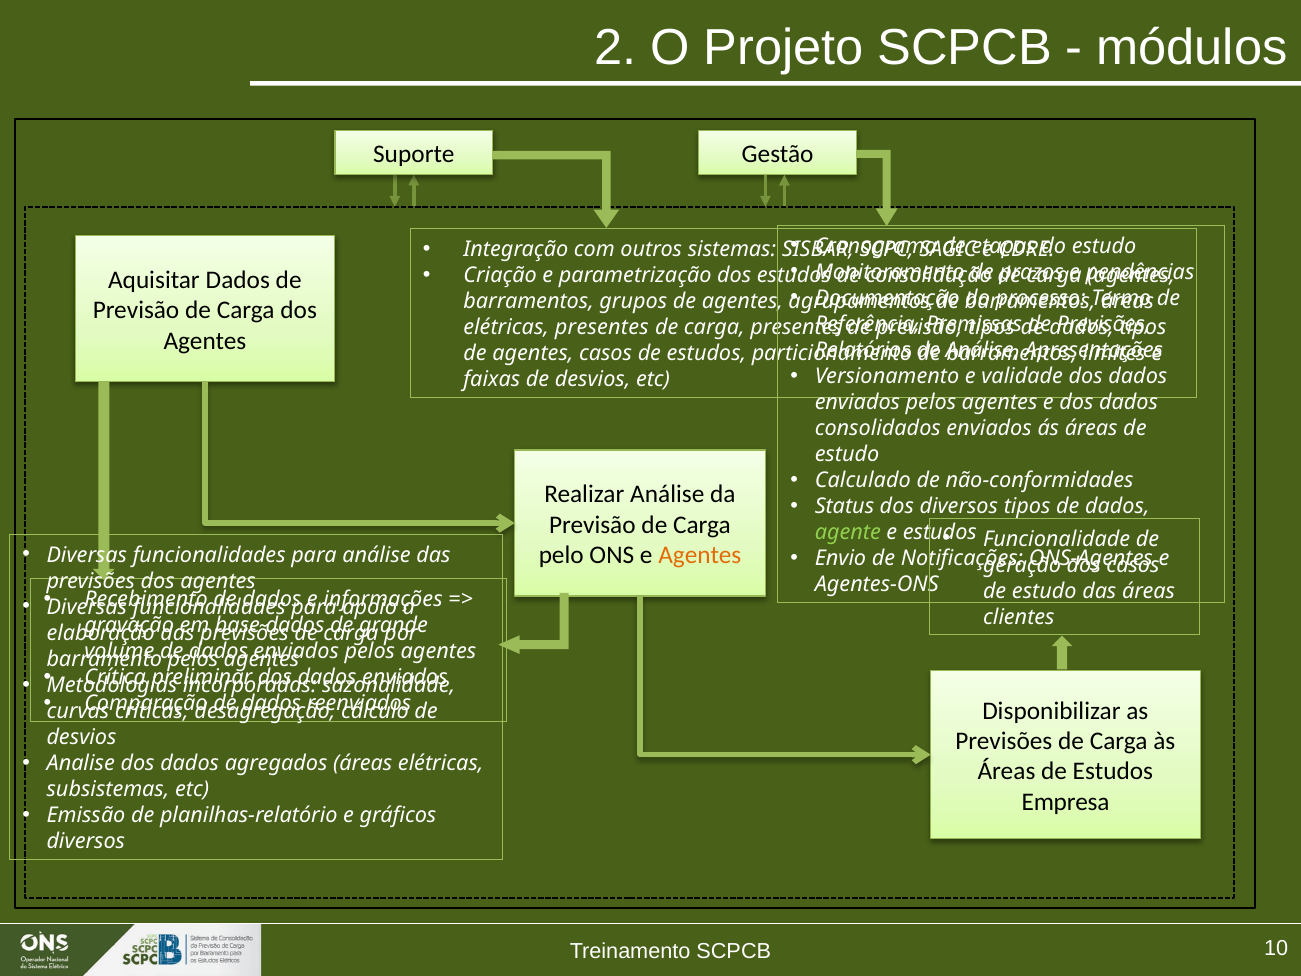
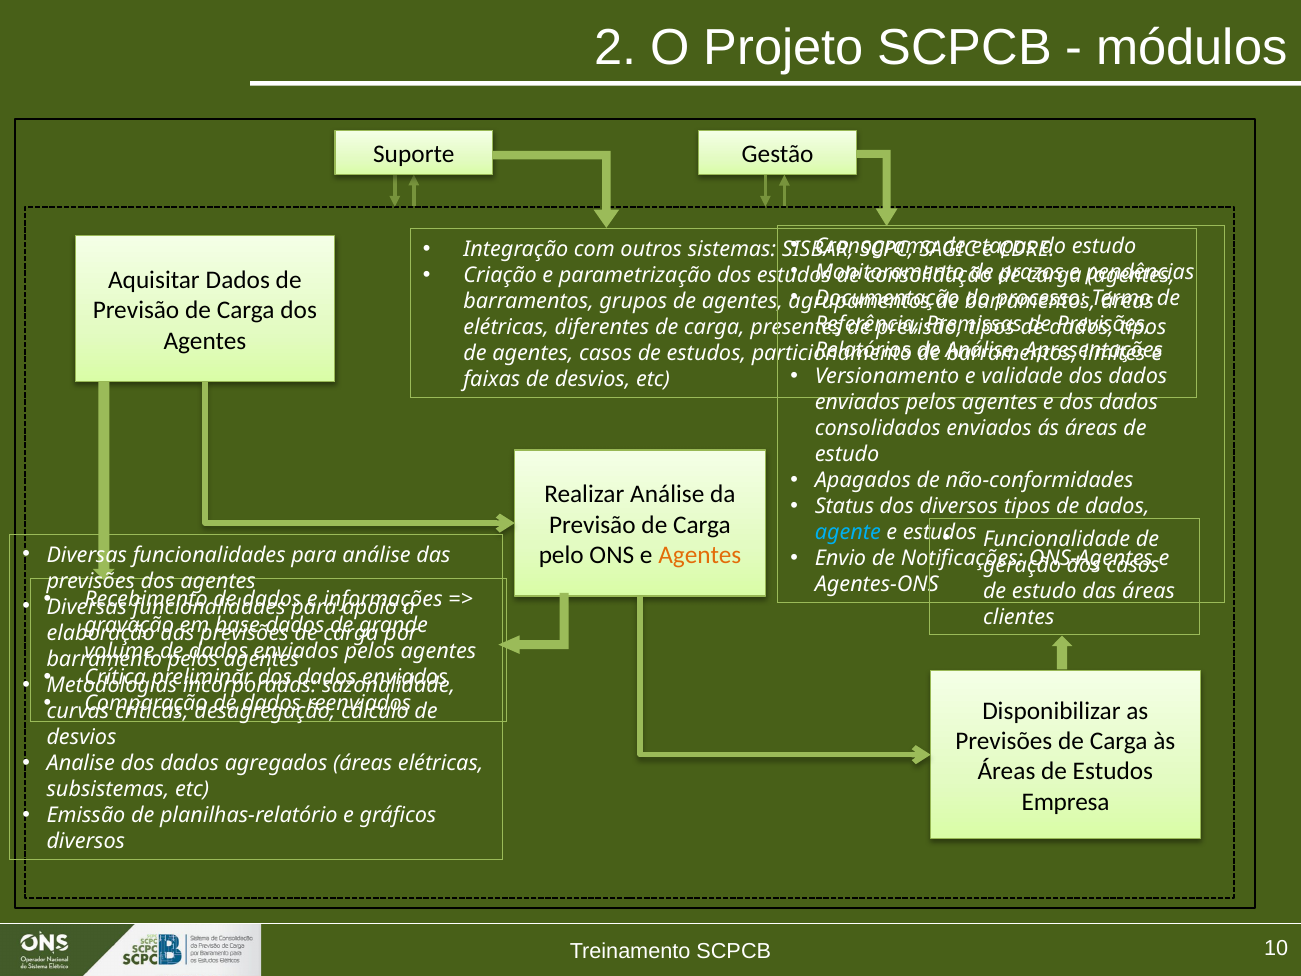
elétricas presentes: presentes -> diferentes
Calculado: Calculado -> Apagados
agente colour: light green -> light blue
